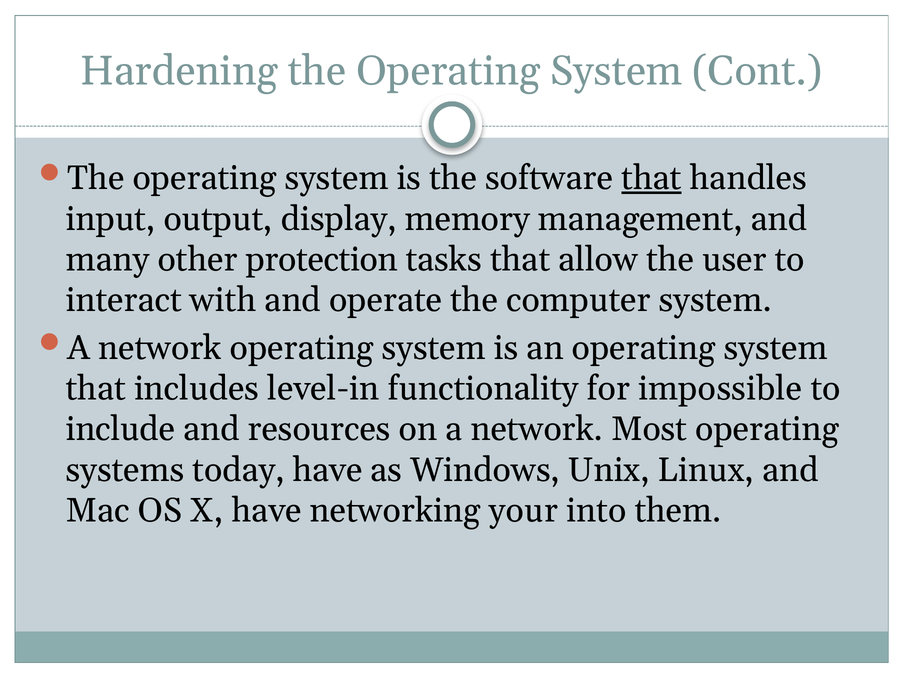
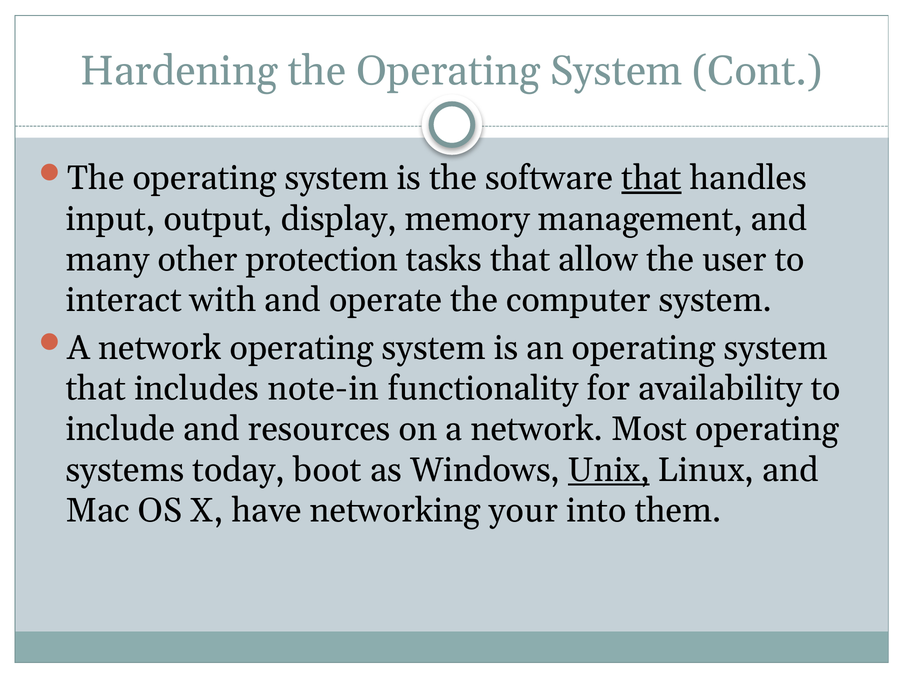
level-in: level-in -> note-in
impossible: impossible -> availability
today have: have -> boot
Unix underline: none -> present
